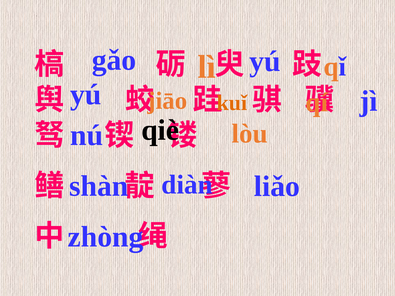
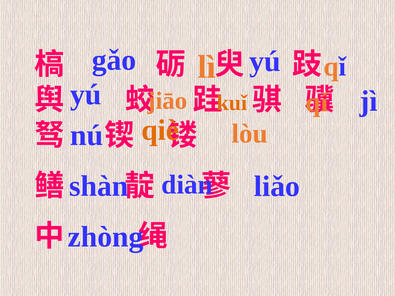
qiè colour: black -> orange
